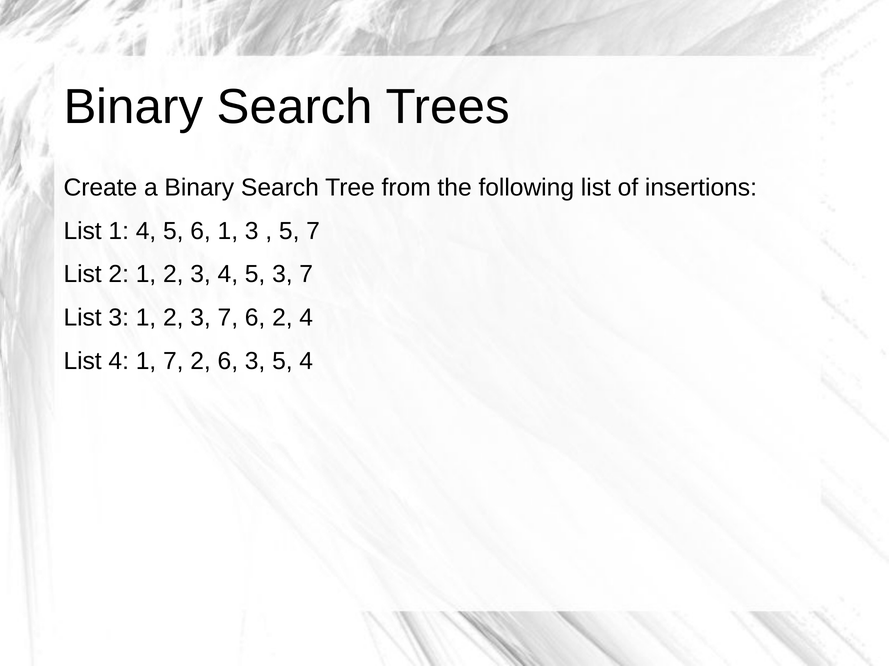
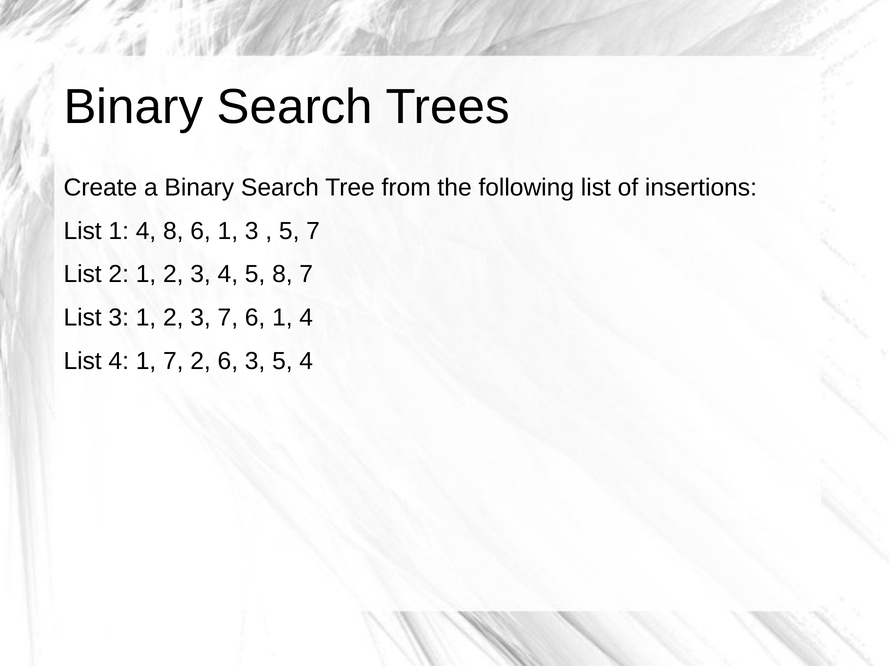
1 4 5: 5 -> 8
5 3: 3 -> 8
7 6 2: 2 -> 1
